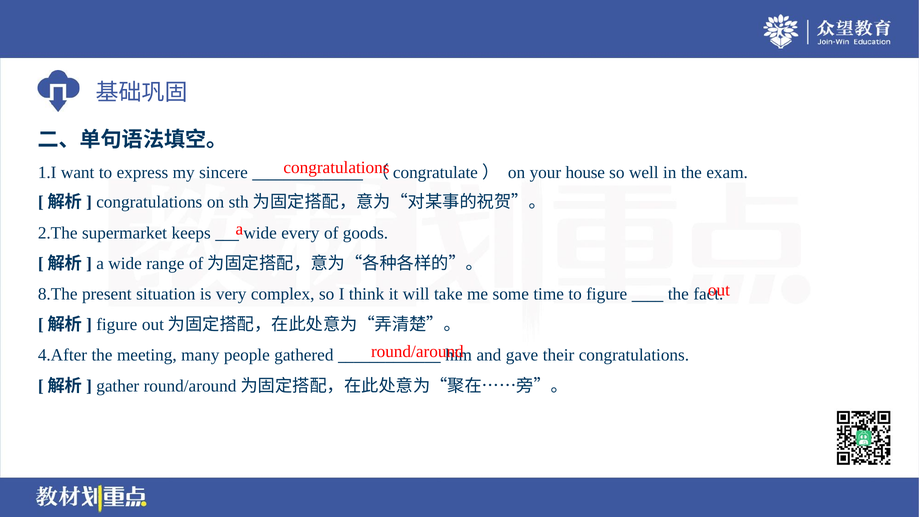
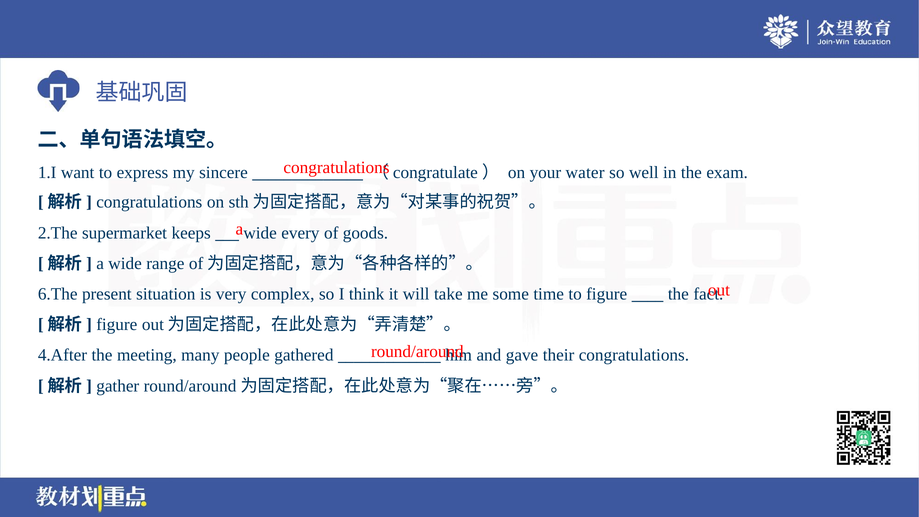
house: house -> water
8.The: 8.The -> 6.The
